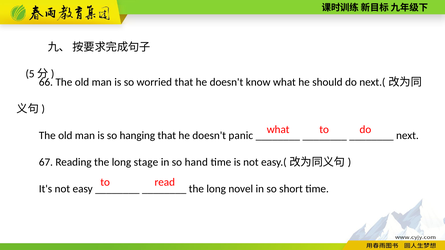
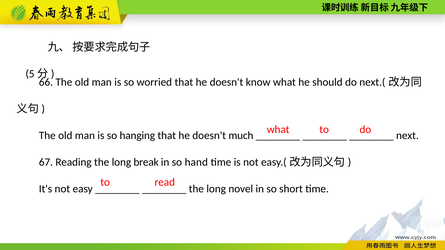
panic: panic -> much
stage: stage -> break
